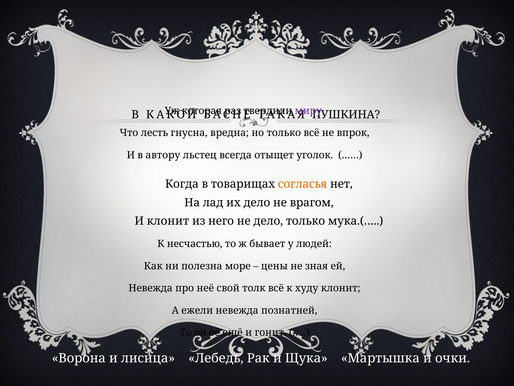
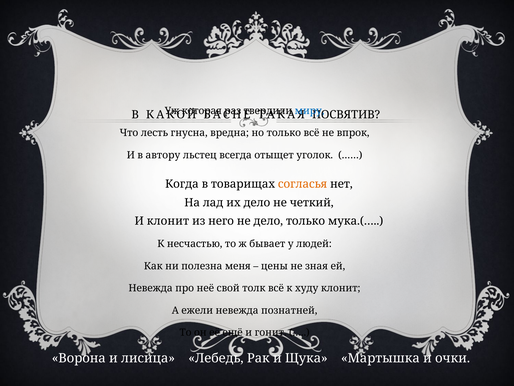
миру colour: purple -> blue
ПУШКИНА: ПУШКИНА -> ПОСВЯТИВ
врагом: врагом -> четкий
море: море -> меня
